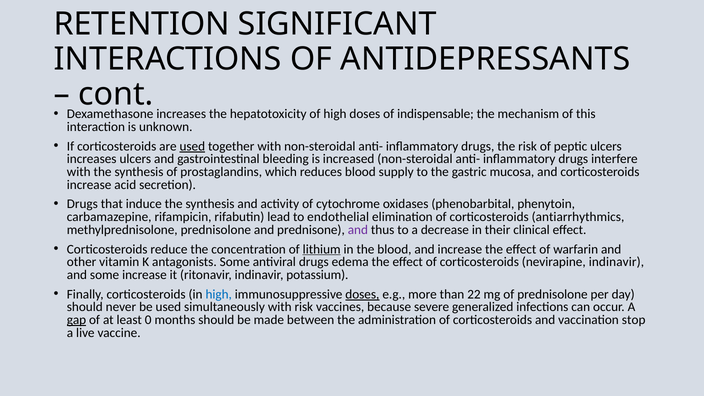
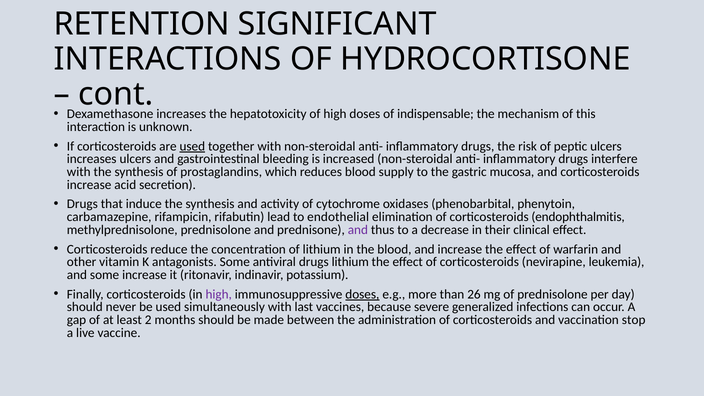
ANTIDEPRESSANTS: ANTIDEPRESSANTS -> HYDROCORTISONE
antiarrhythmics: antiarrhythmics -> endophthalmitis
lithium at (322, 249) underline: present -> none
drugs edema: edema -> lithium
nevirapine indinavir: indinavir -> leukemia
high at (219, 294) colour: blue -> purple
22: 22 -> 26
with risk: risk -> last
gap underline: present -> none
0: 0 -> 2
